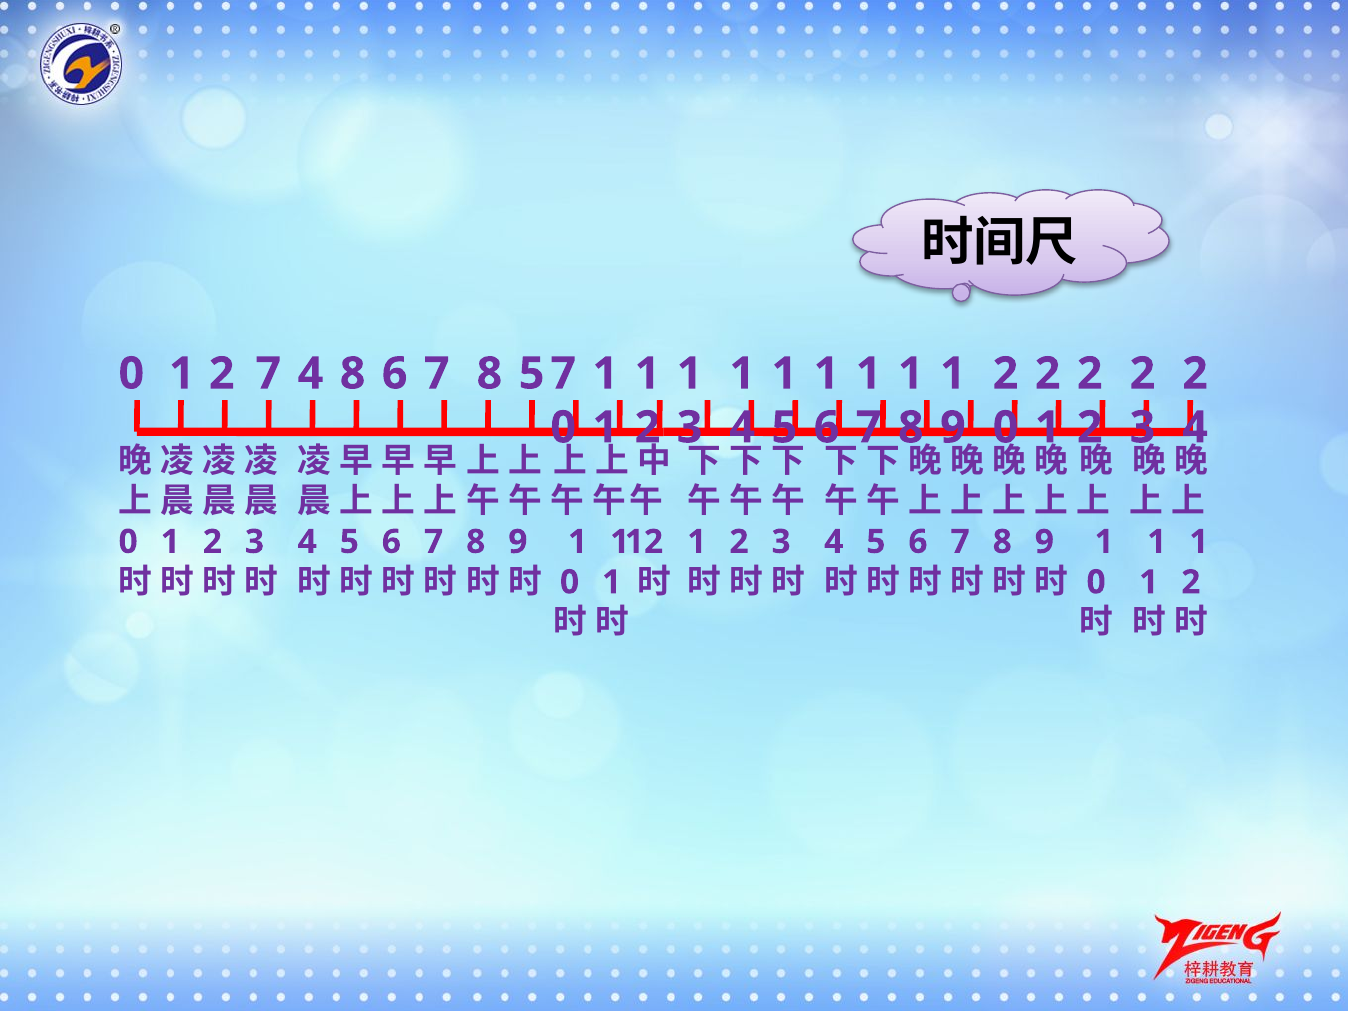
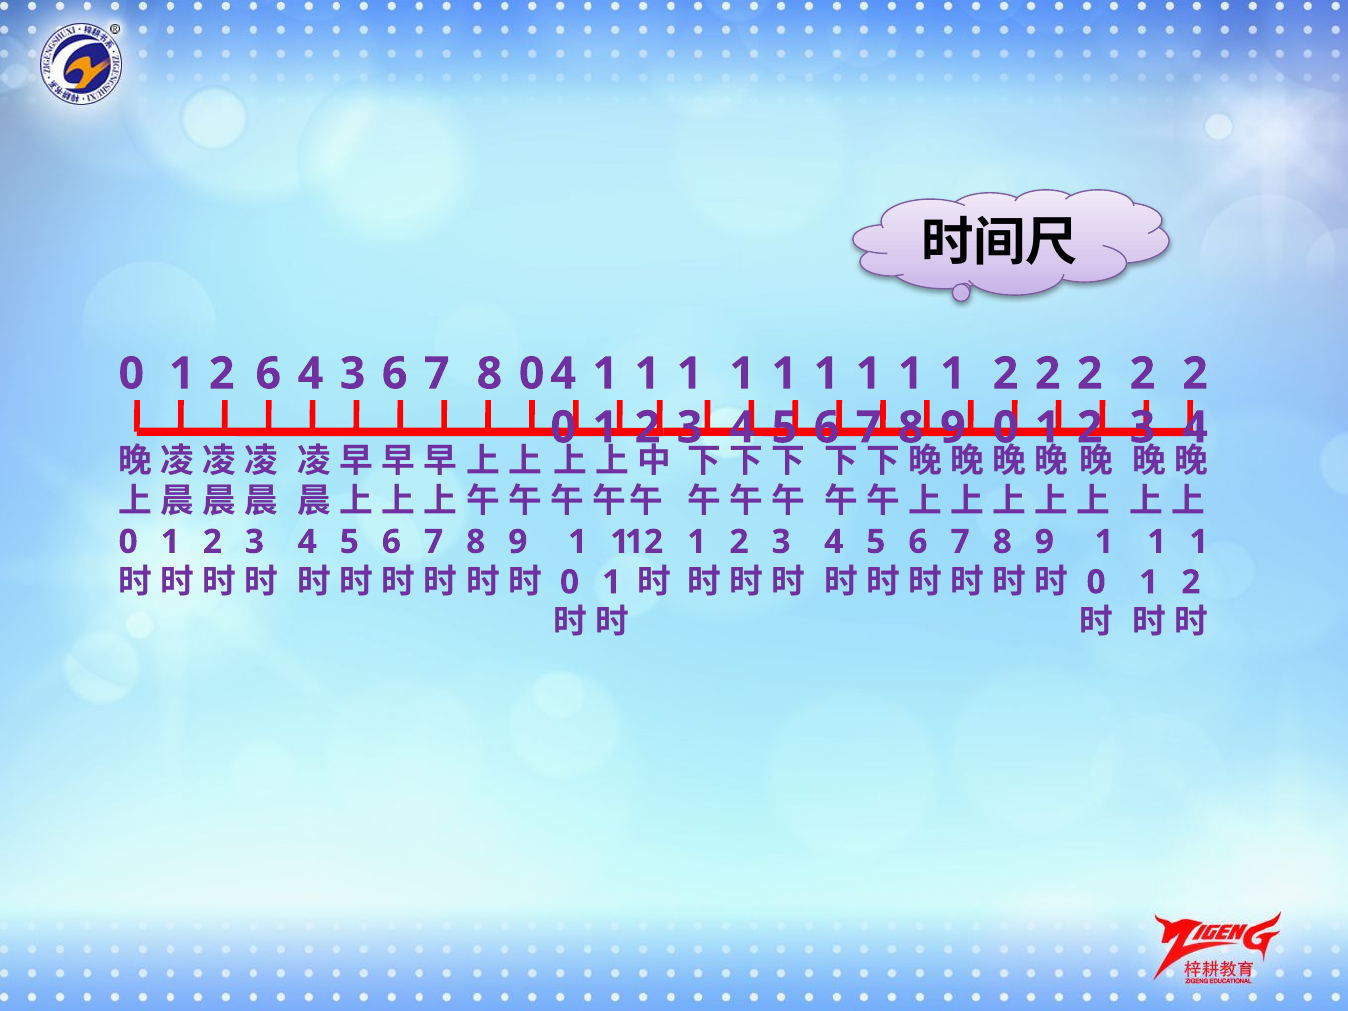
0 7: 7 -> 6
8 at (353, 374): 8 -> 3
5 at (532, 374): 5 -> 0
6 7: 7 -> 4
